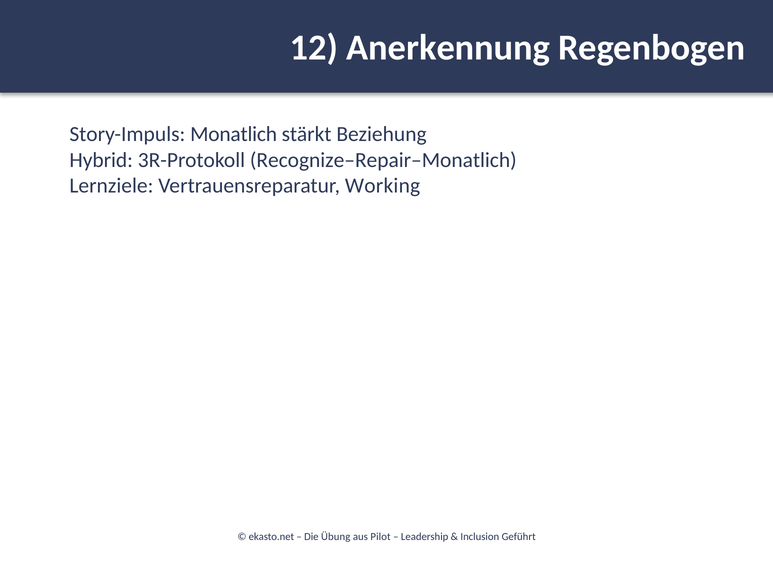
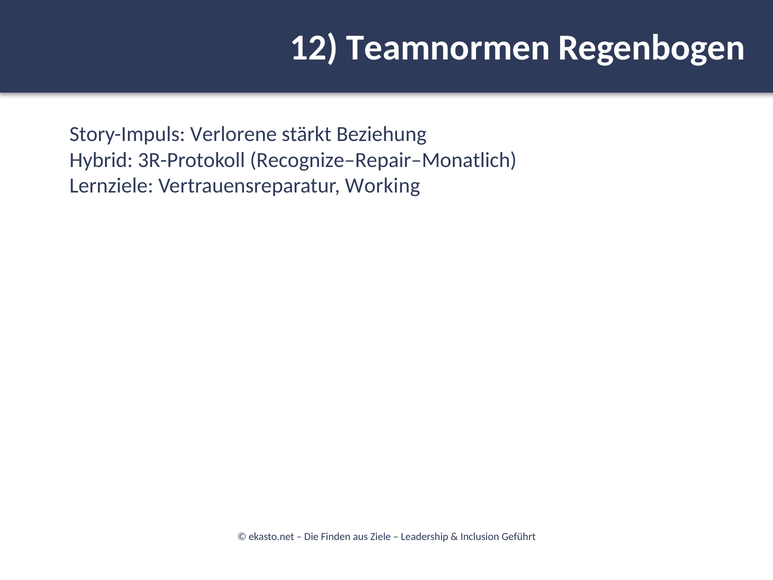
Anerkennung: Anerkennung -> Teamnormen
Monatlich: Monatlich -> Verlorene
Übung: Übung -> Finden
Pilot: Pilot -> Ziele
